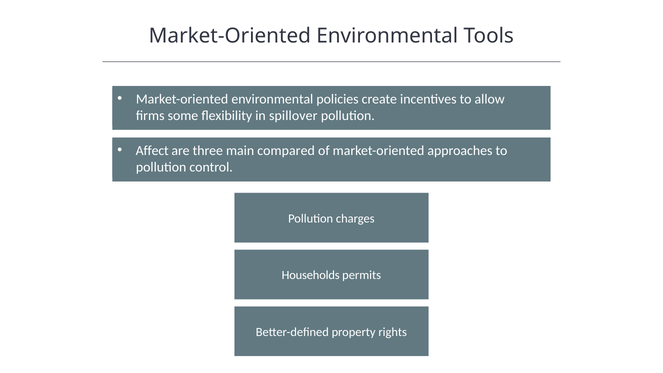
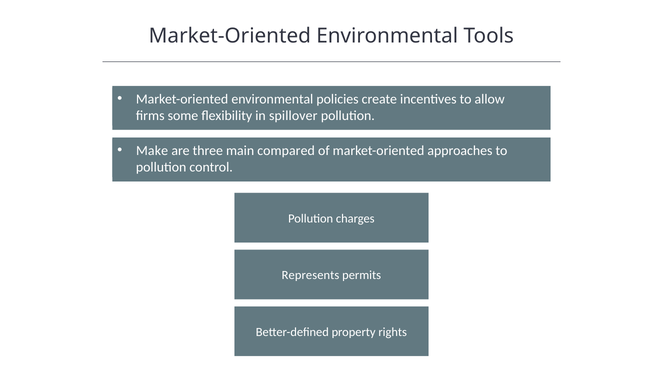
Affect: Affect -> Make
Households: Households -> Represents
